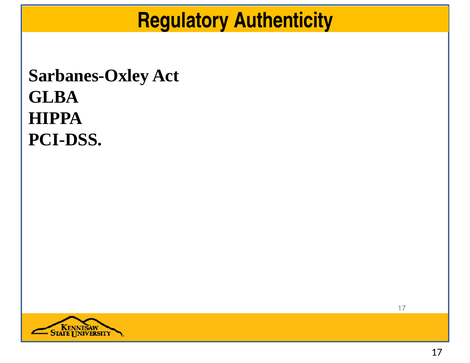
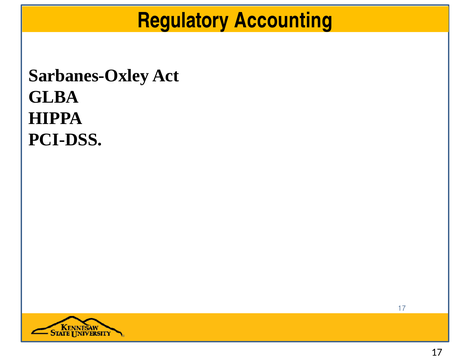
Authenticity: Authenticity -> Accounting
